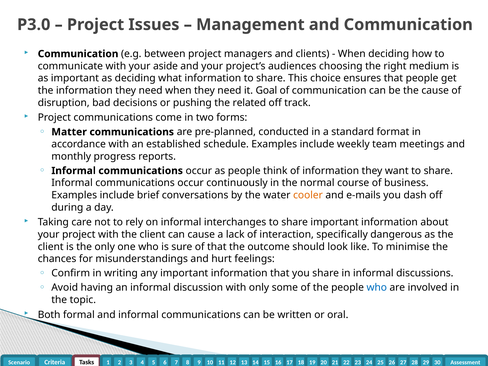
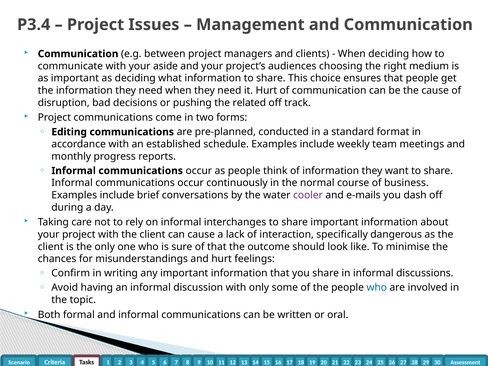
P3.0: P3.0 -> P3.4
it Goal: Goal -> Hurt
Matter: Matter -> Editing
cooler colour: orange -> purple
